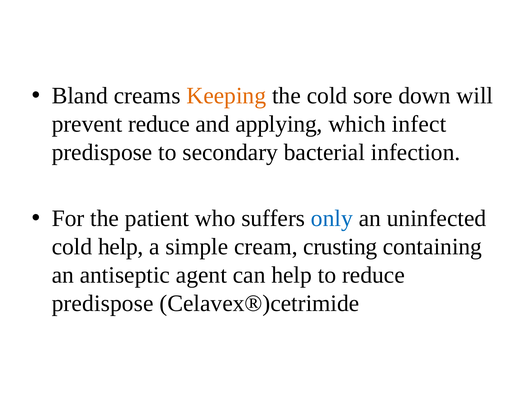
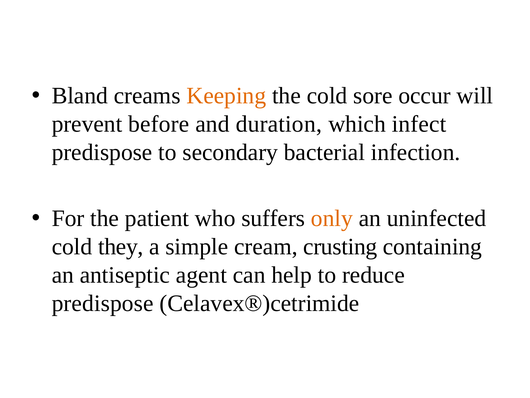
down: down -> occur
prevent reduce: reduce -> before
applying: applying -> duration
only colour: blue -> orange
cold help: help -> they
